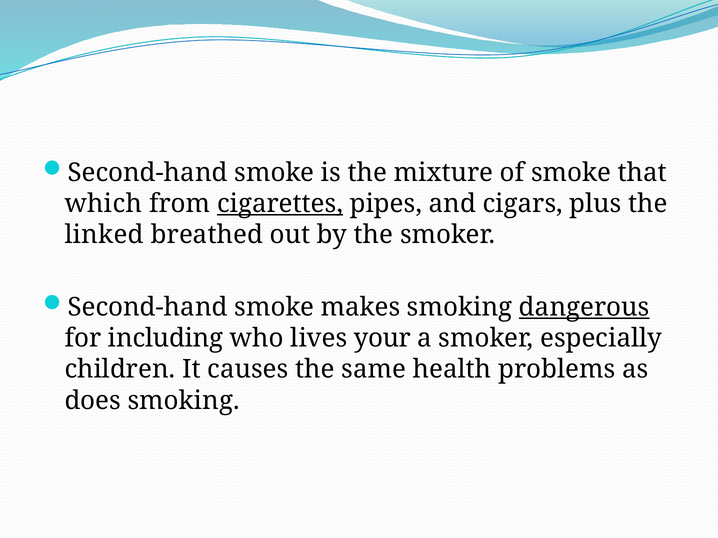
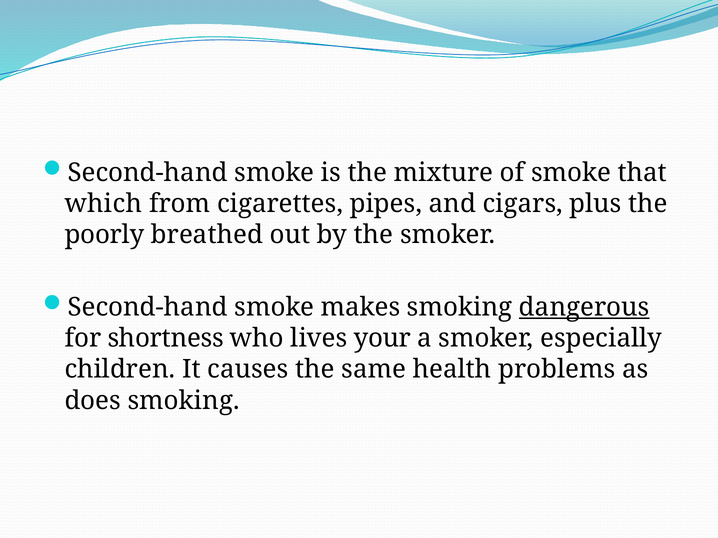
cigarettes underline: present -> none
linked: linked -> poorly
including: including -> shortness
